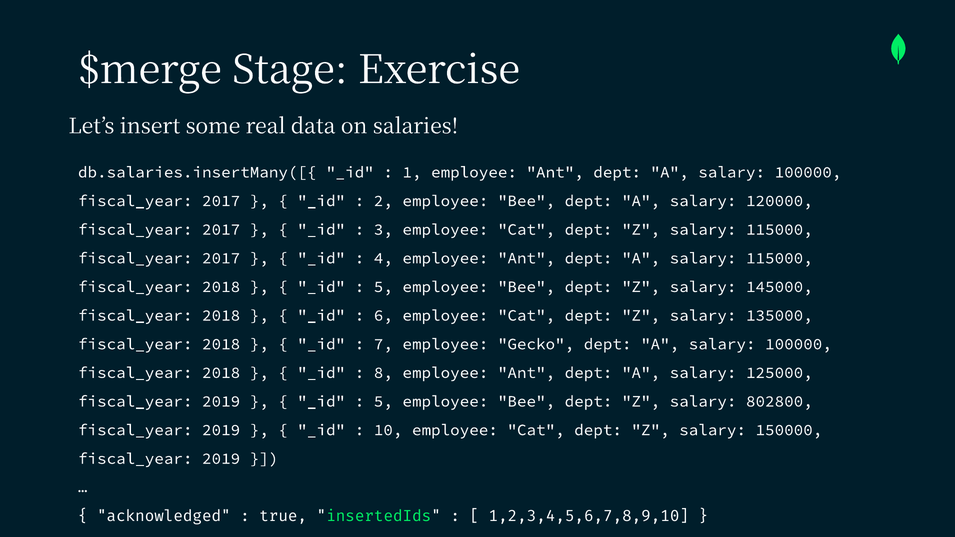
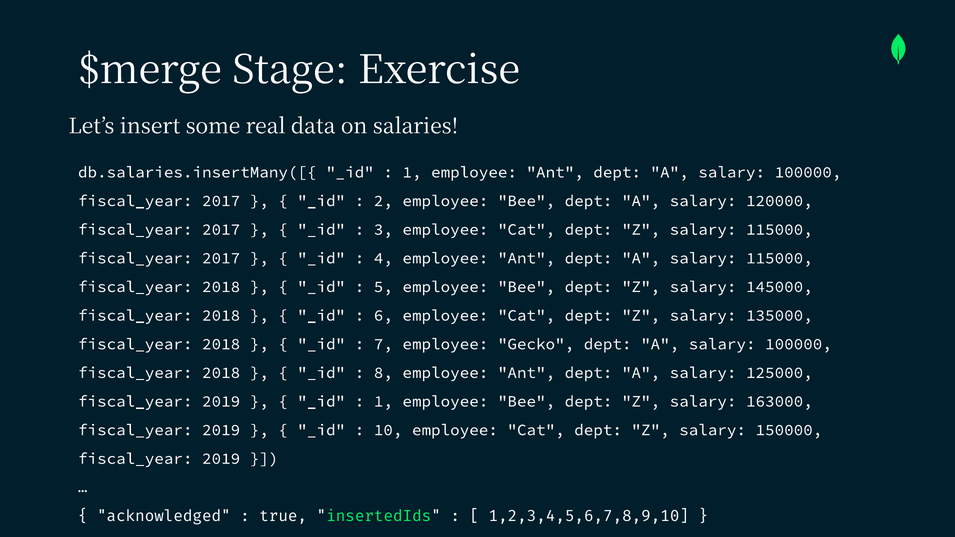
5 at (383, 401): 5 -> 1
802800: 802800 -> 163000
